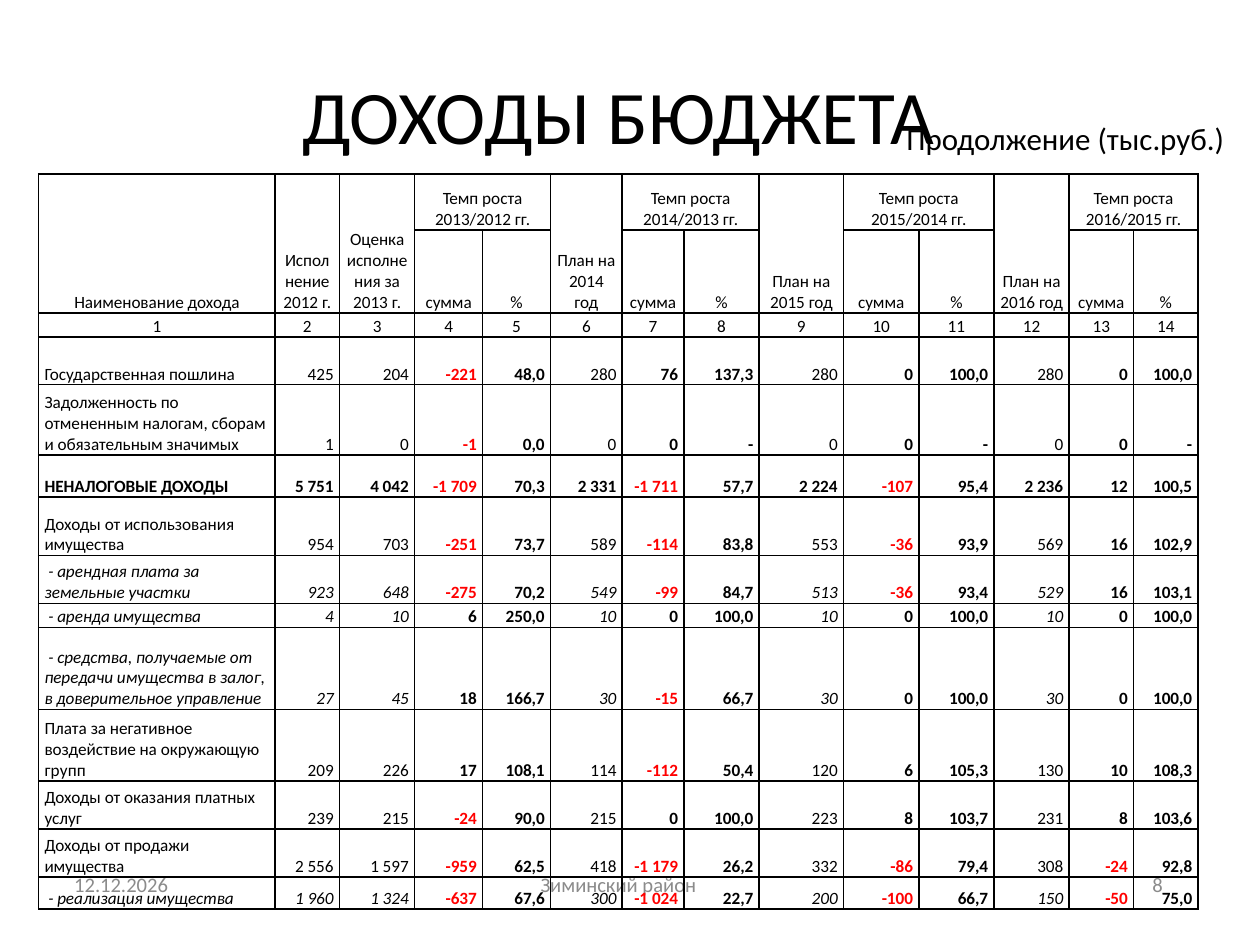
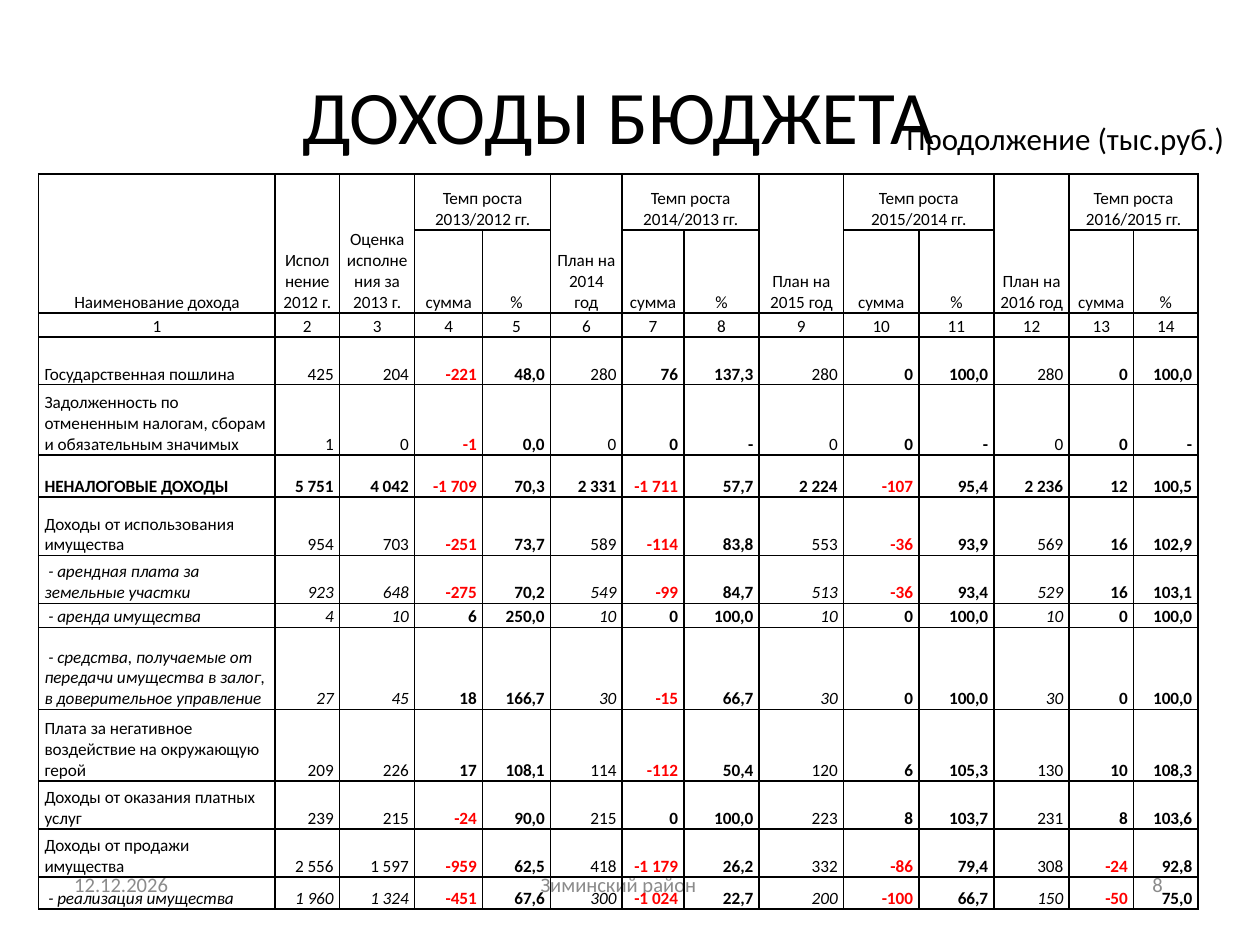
групп: групп -> герой
-637: -637 -> -451
